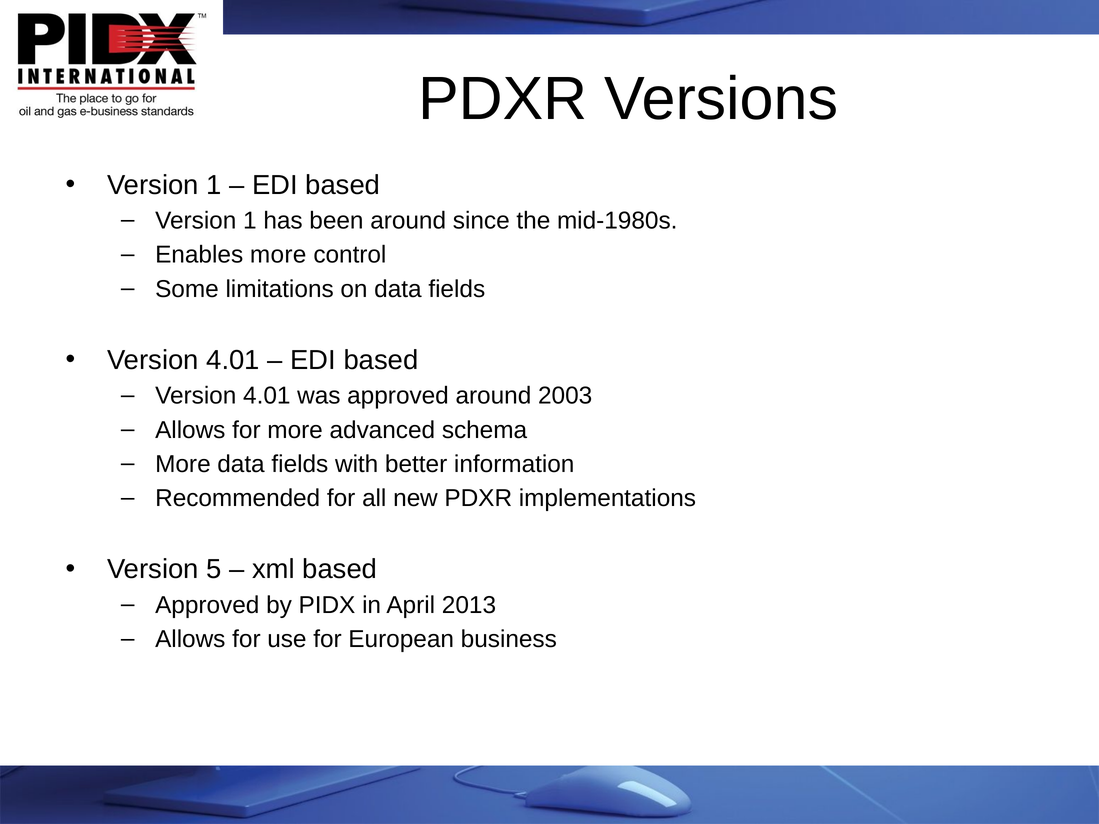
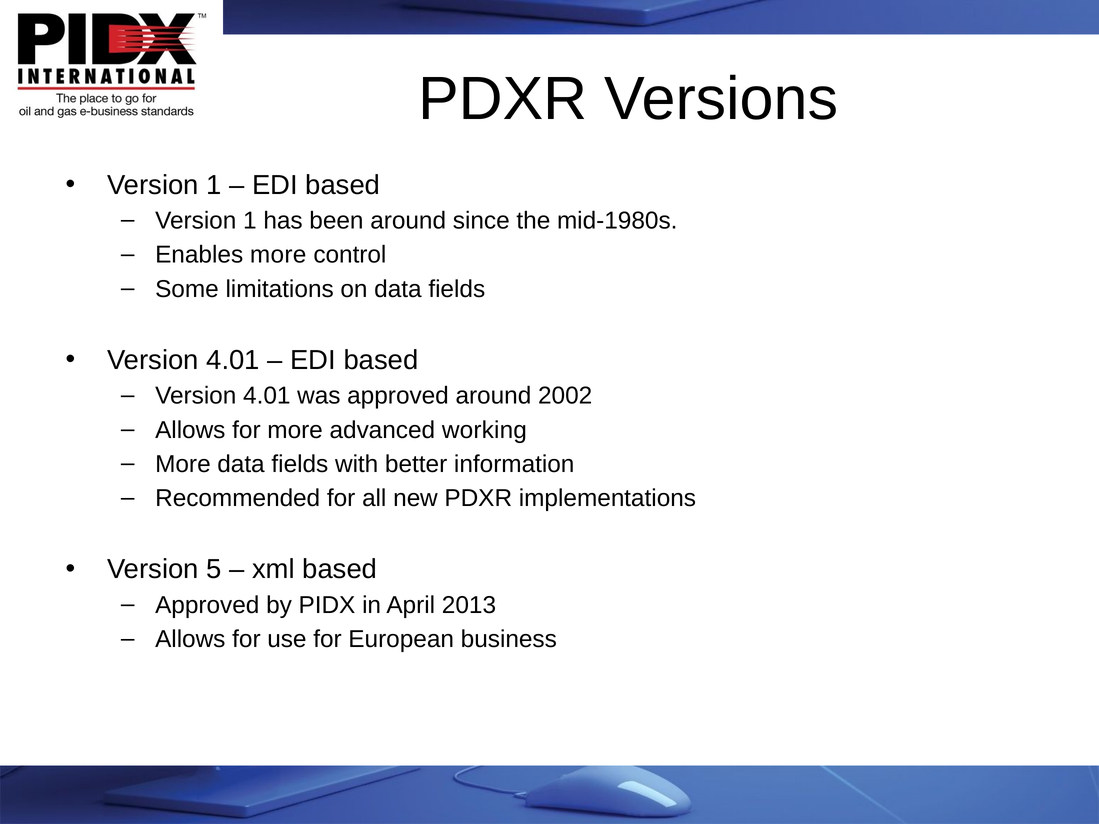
2003: 2003 -> 2002
schema: schema -> working
